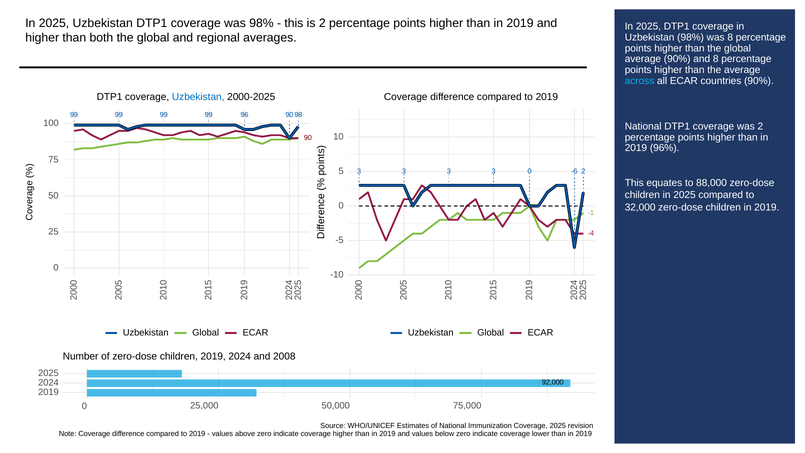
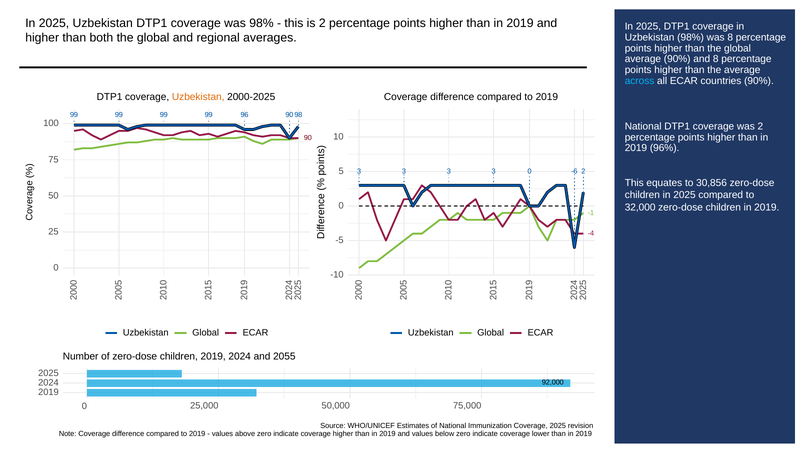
Uzbekistan at (198, 97) colour: blue -> orange
88,000: 88,000 -> 30,856
2008: 2008 -> 2055
